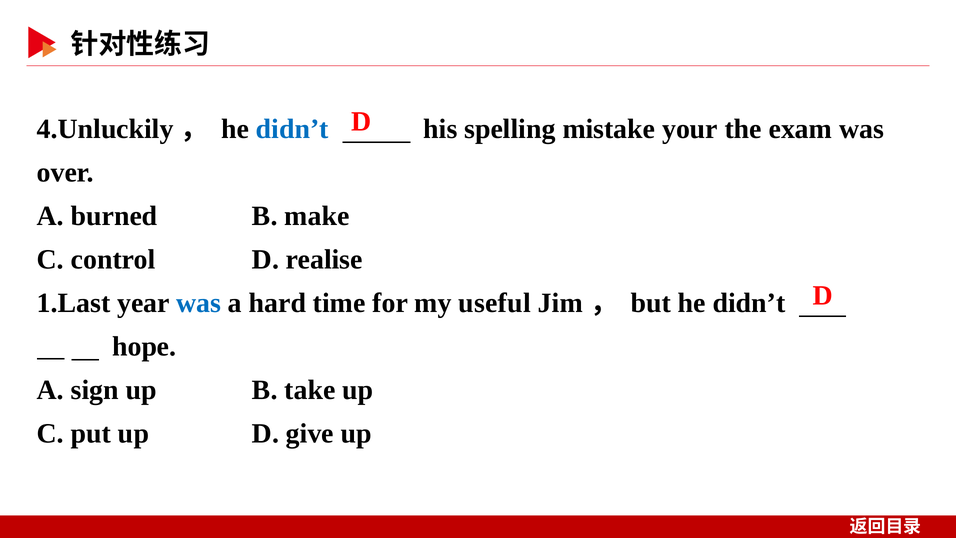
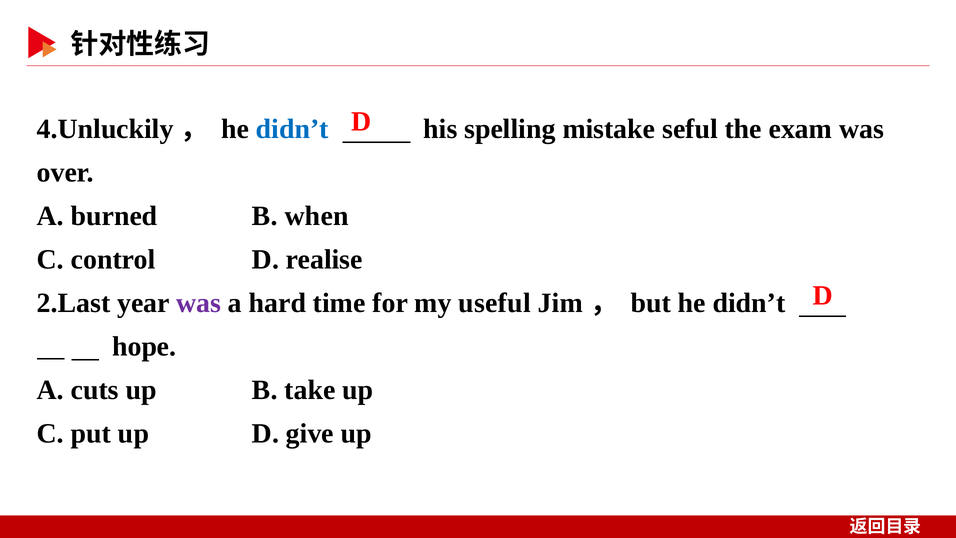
your: your -> seful
make: make -> when
1.Last: 1.Last -> 2.Last
was at (199, 303) colour: blue -> purple
sign: sign -> cuts
